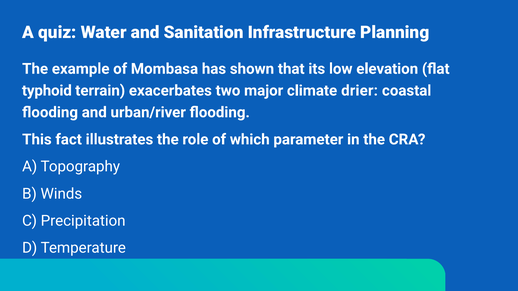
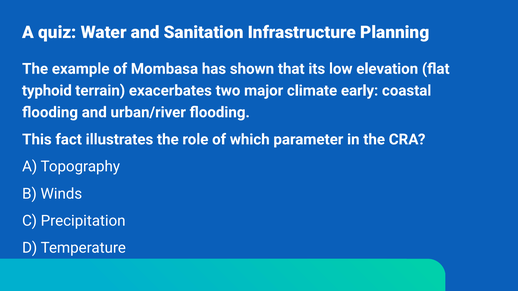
drier: drier -> early
